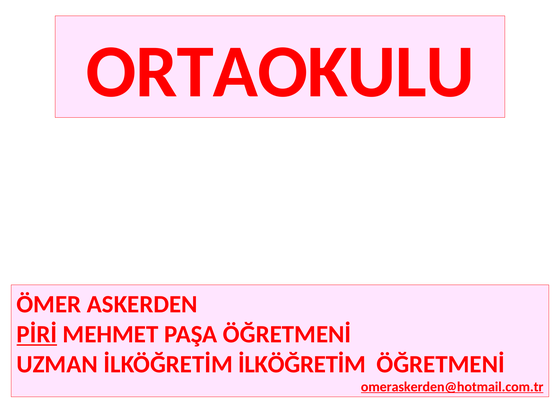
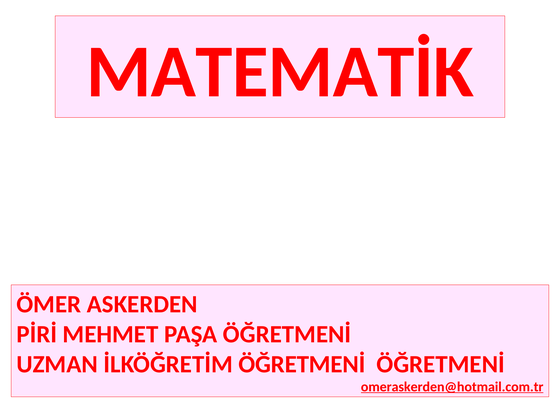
ORTAOKULU: ORTAOKULU -> MATEMATİK
PİRİ underline: present -> none
İLKÖĞRETİM İLKÖĞRETİM: İLKÖĞRETİM -> ÖĞRETMENİ
